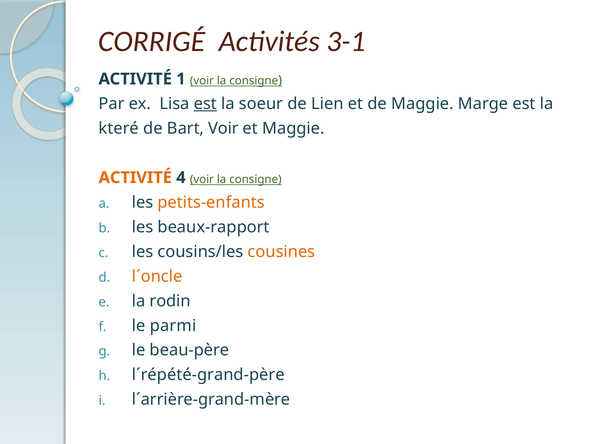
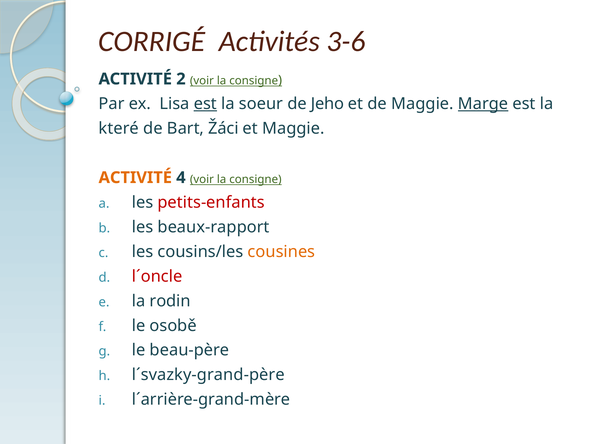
3-1: 3-1 -> 3-6
1: 1 -> 2
Lien: Lien -> Jeho
Marge underline: none -> present
Bart Voir: Voir -> Žáci
petits-enfants colour: orange -> red
l´oncle colour: orange -> red
parmi: parmi -> osobě
l´répété-grand-père: l´répété-grand-père -> l´svazky-grand-père
